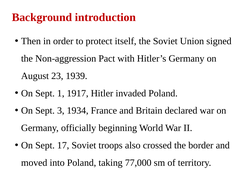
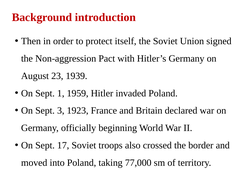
1917: 1917 -> 1959
1934: 1934 -> 1923
